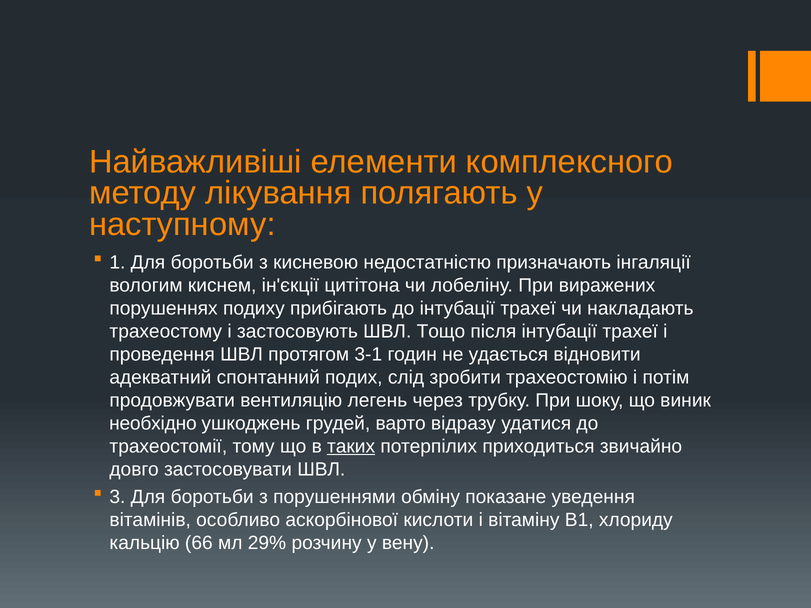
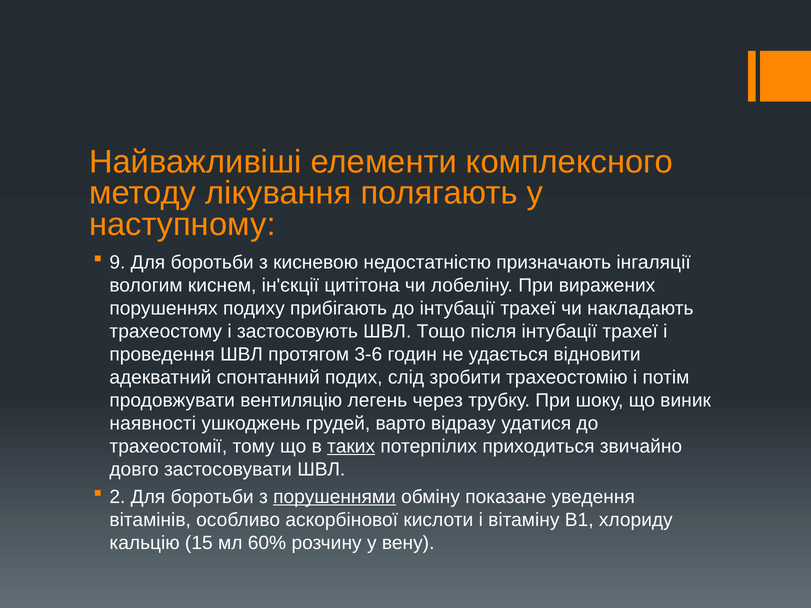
1: 1 -> 9
3-1: 3-1 -> 3-6
необхідно: необхідно -> наявності
3: 3 -> 2
порушеннями underline: none -> present
66: 66 -> 15
29%: 29% -> 60%
